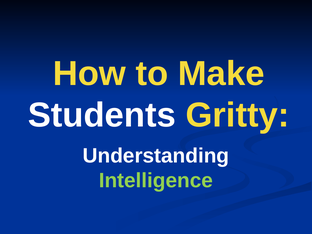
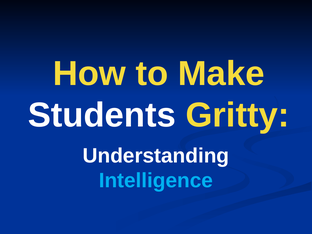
Intelligence colour: light green -> light blue
